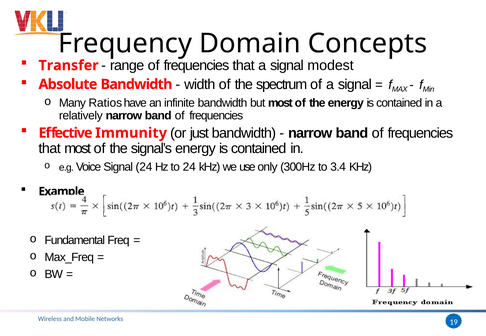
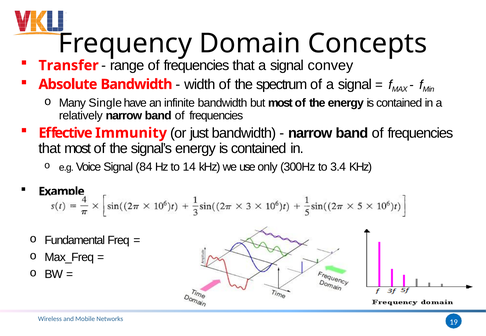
modest: modest -> convey
Ratios: Ratios -> Single
Signal 24: 24 -> 84
to 24: 24 -> 14
